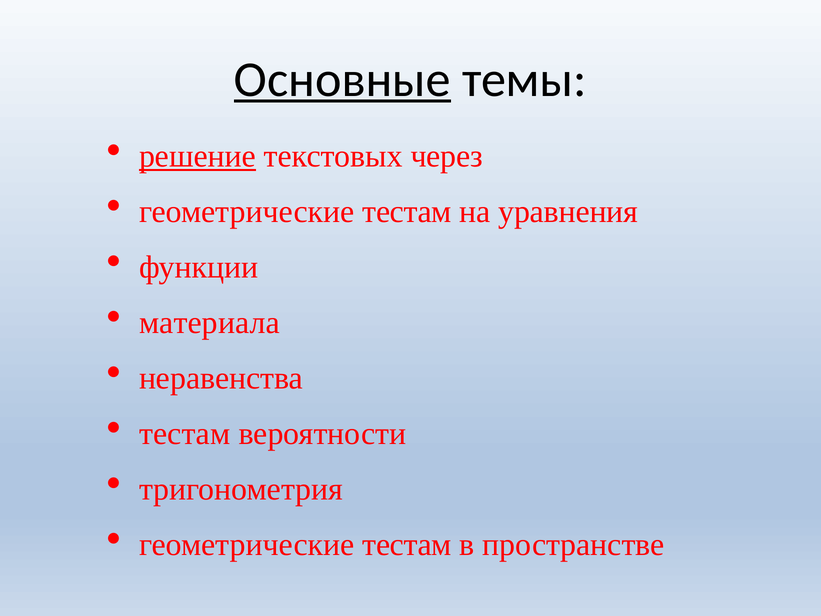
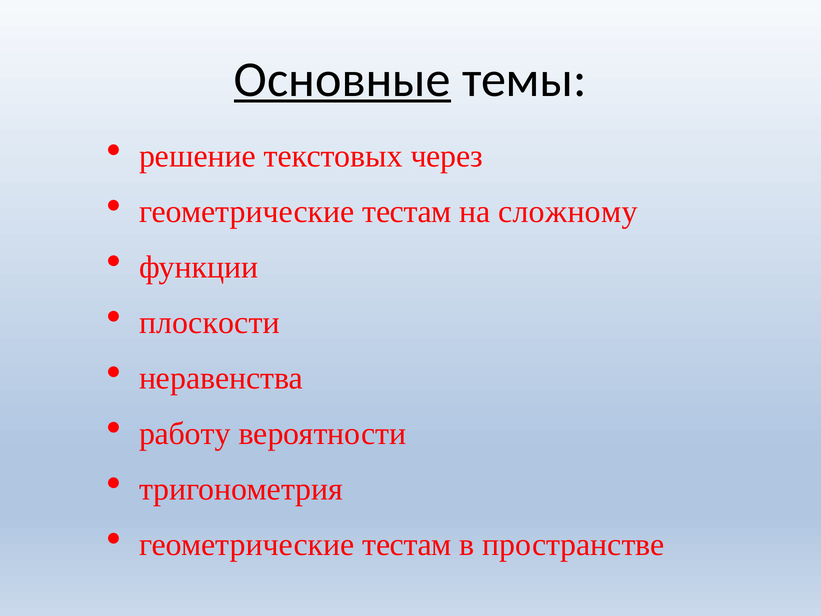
решение underline: present -> none
уравнения: уравнения -> сложному
материала: материала -> плоскости
тестам at (185, 433): тестам -> работу
